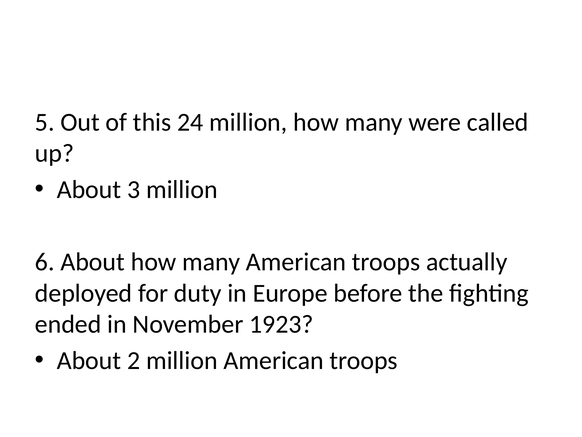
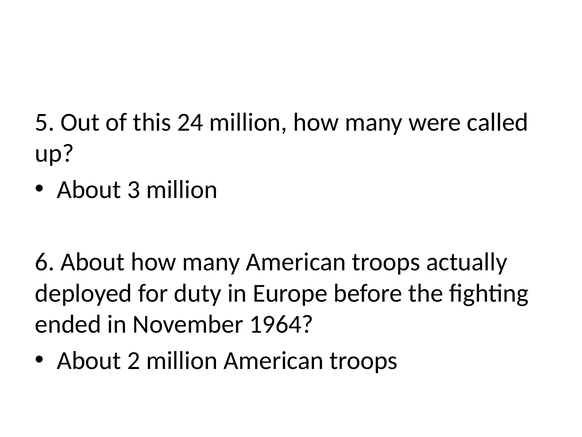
1923: 1923 -> 1964
